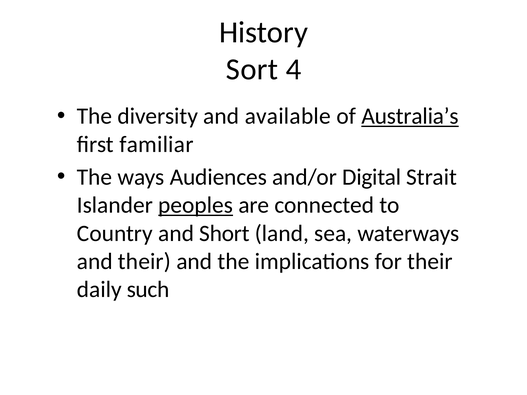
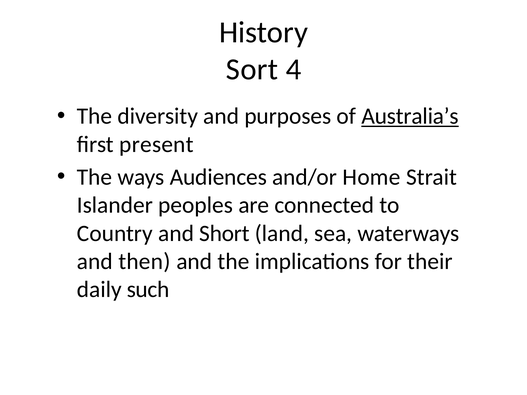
available: available -> purposes
familiar: familiar -> present
Digital: Digital -> Home
peoples underline: present -> none
and their: their -> then
